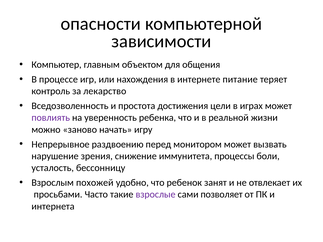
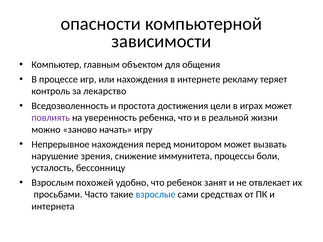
питание: питание -> рекламу
Непрерывное раздвоению: раздвоению -> нахождения
взрослые colour: purple -> blue
позволяет: позволяет -> средствах
